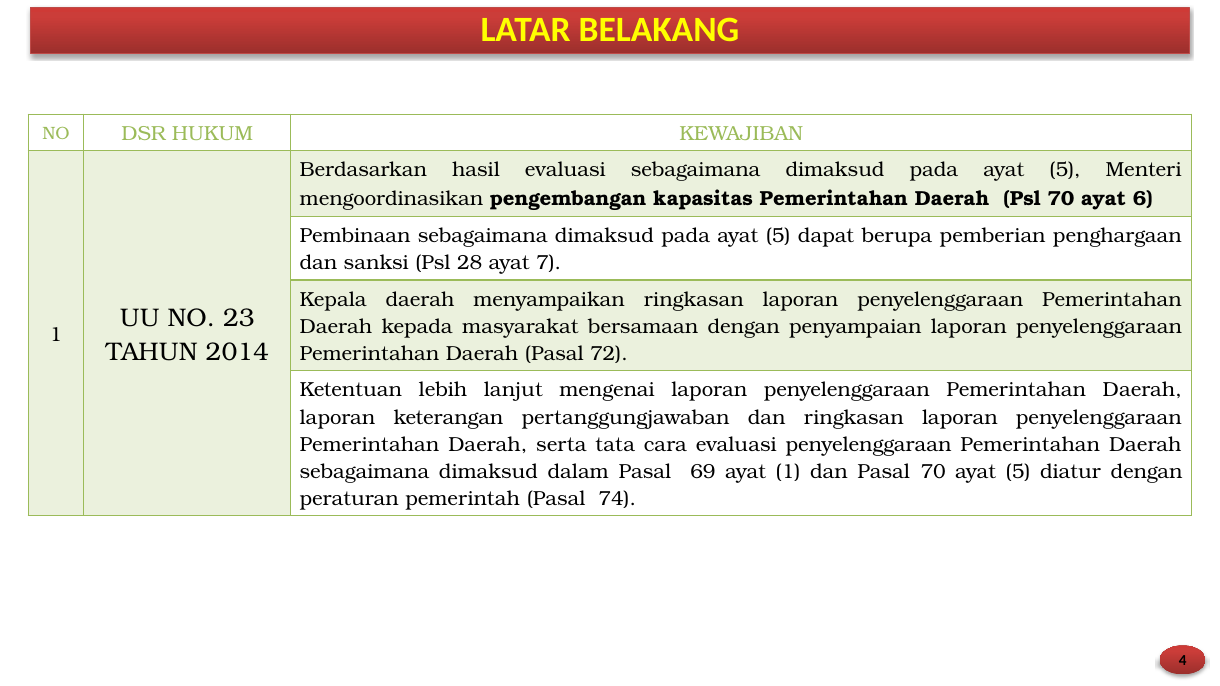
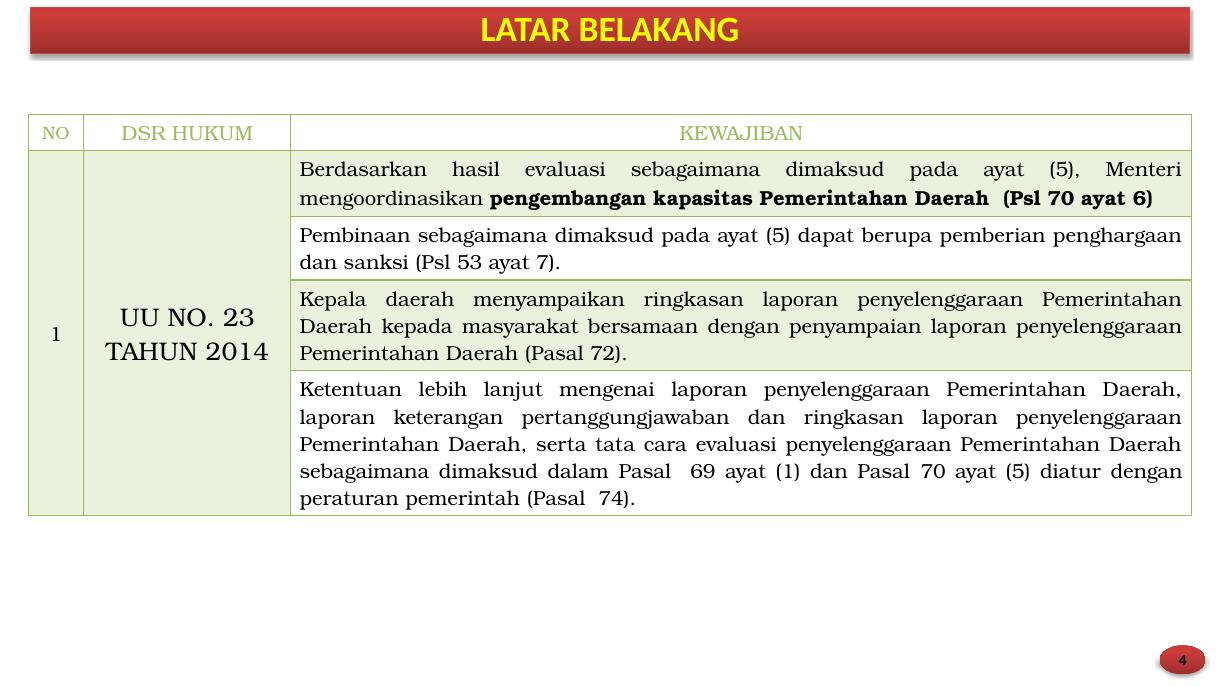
28: 28 -> 53
